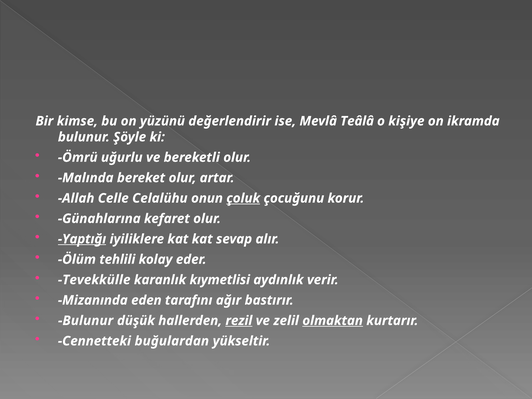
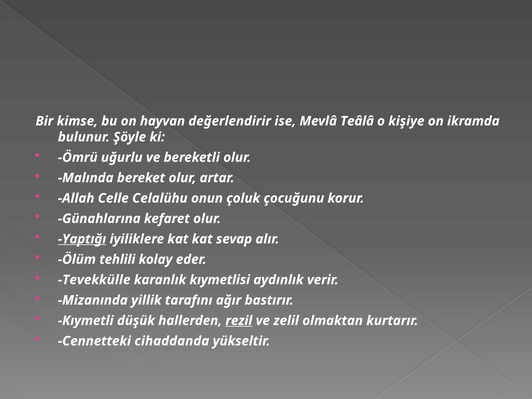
yüzünü: yüzünü -> hayvan
çoluk underline: present -> none
eden: eden -> yillik
Bulunur at (86, 321): Bulunur -> Kıymetli
olmaktan underline: present -> none
buğulardan: buğulardan -> cihaddanda
